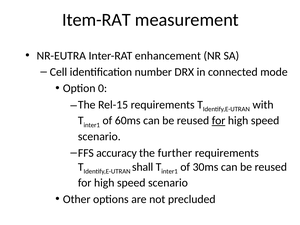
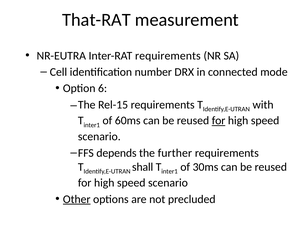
Item-RAT: Item-RAT -> That-RAT
Inter-RAT enhancement: enhancement -> requirements
0: 0 -> 6
accuracy: accuracy -> depends
Other underline: none -> present
